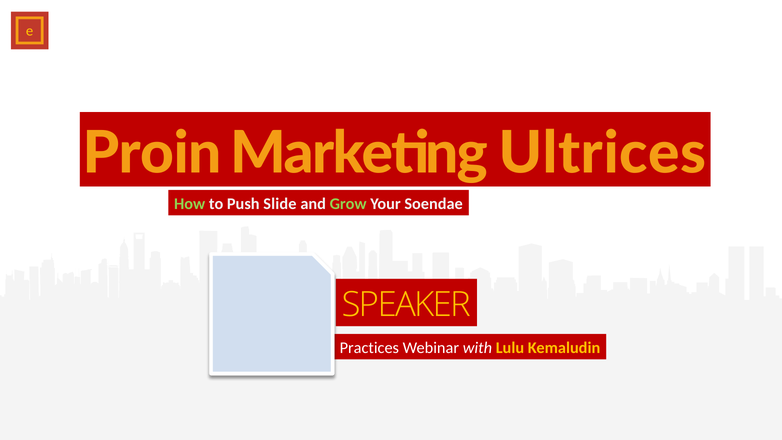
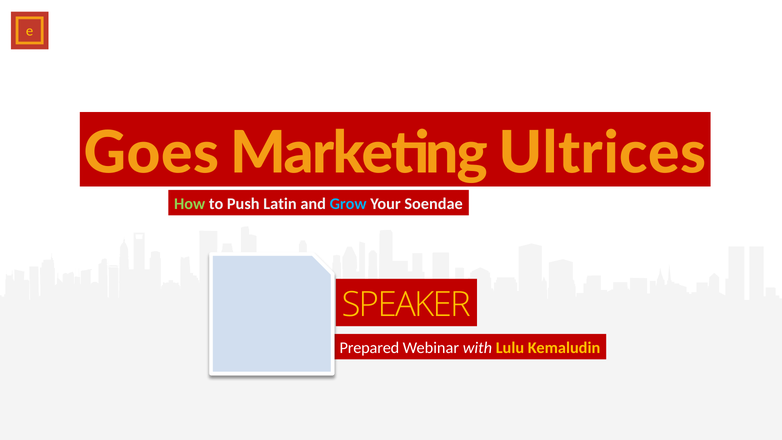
Proin: Proin -> Goes
Slide: Slide -> Latin
Grow colour: light green -> light blue
Practices: Practices -> Prepared
